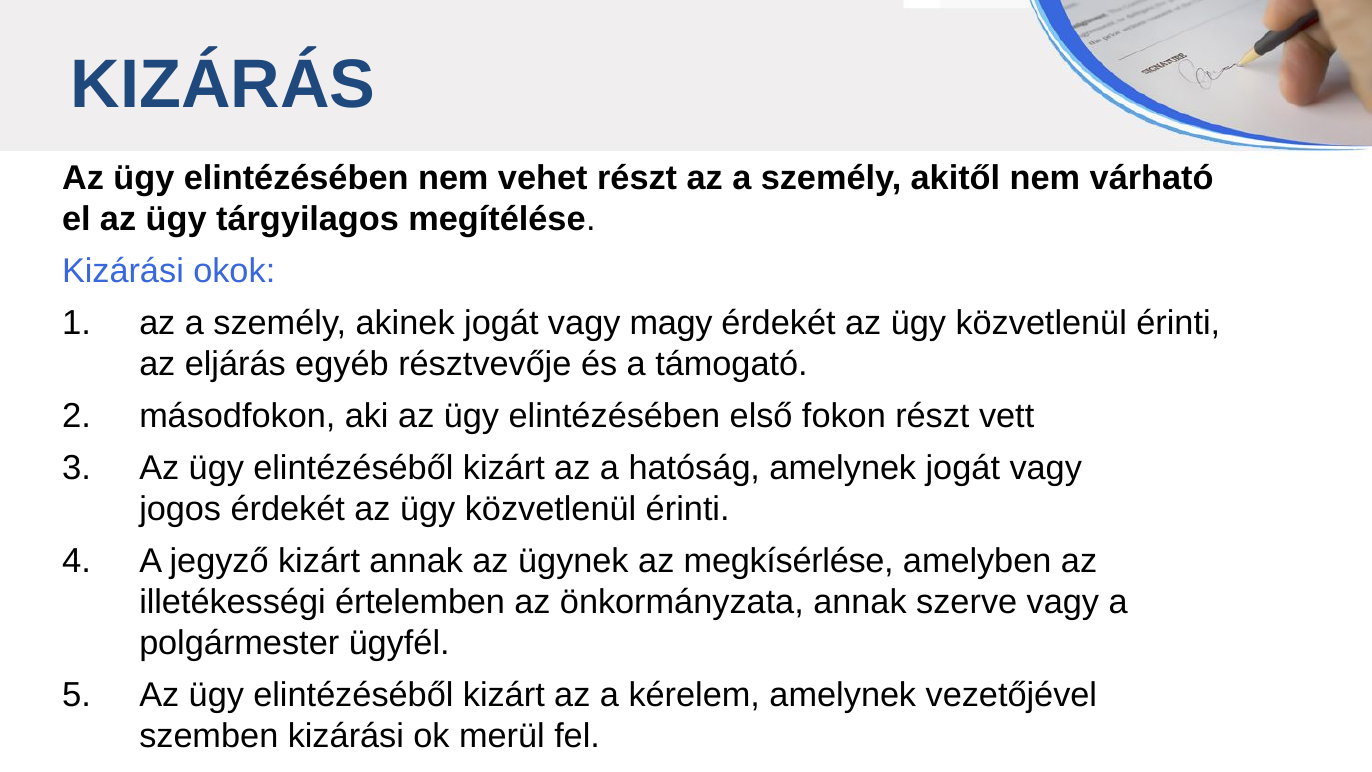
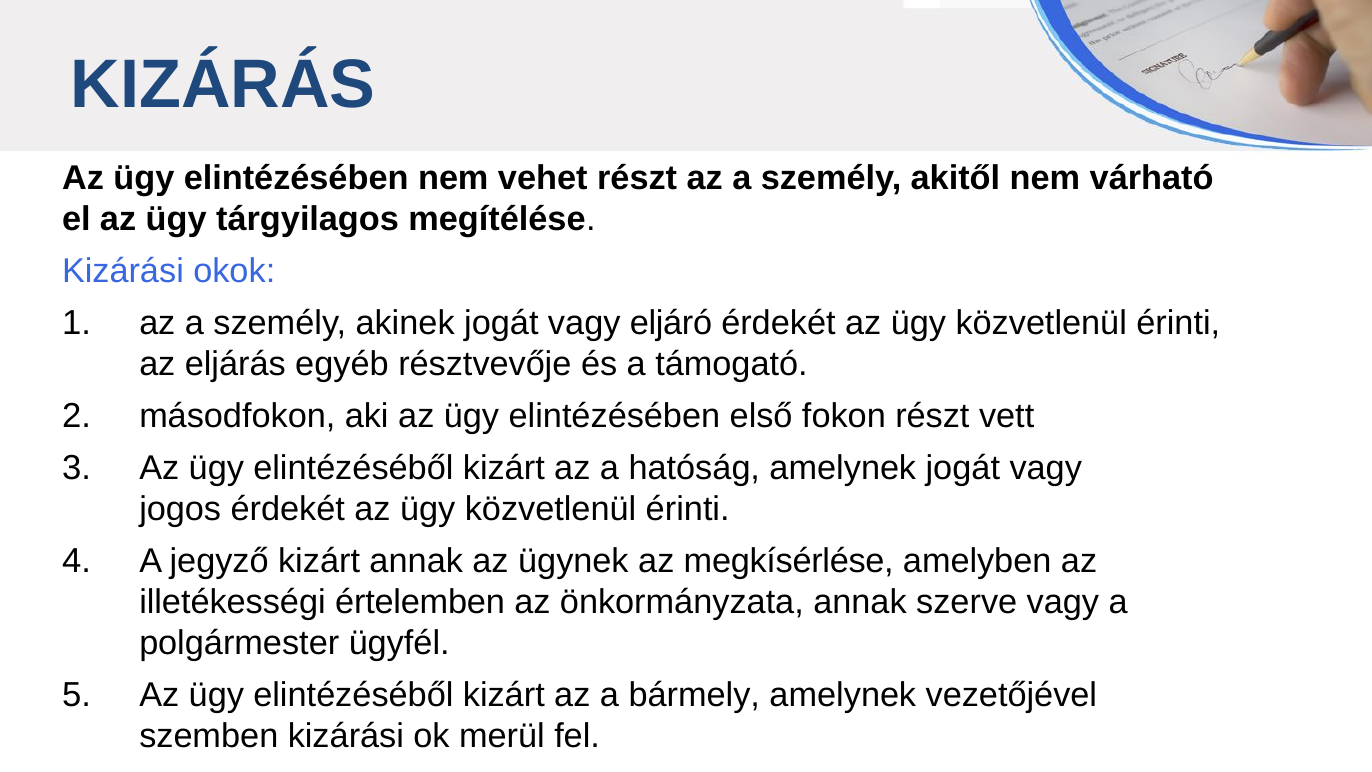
magy: magy -> eljáró
kérelem: kérelem -> bármely
